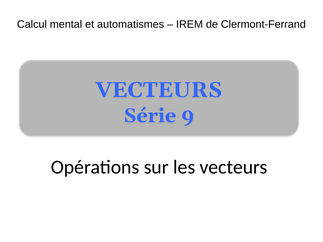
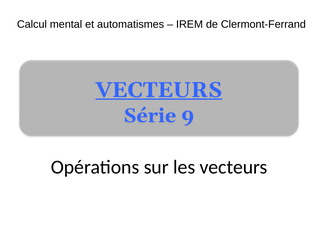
VECTEURS at (159, 90) underline: none -> present
